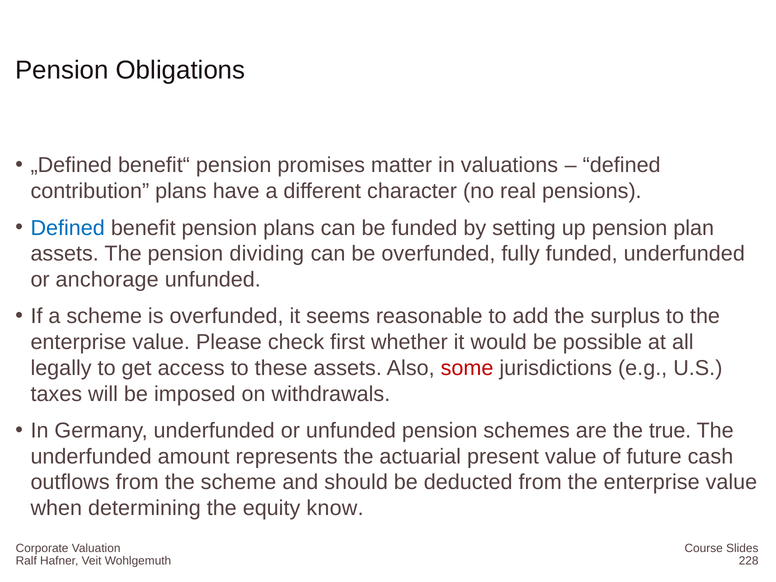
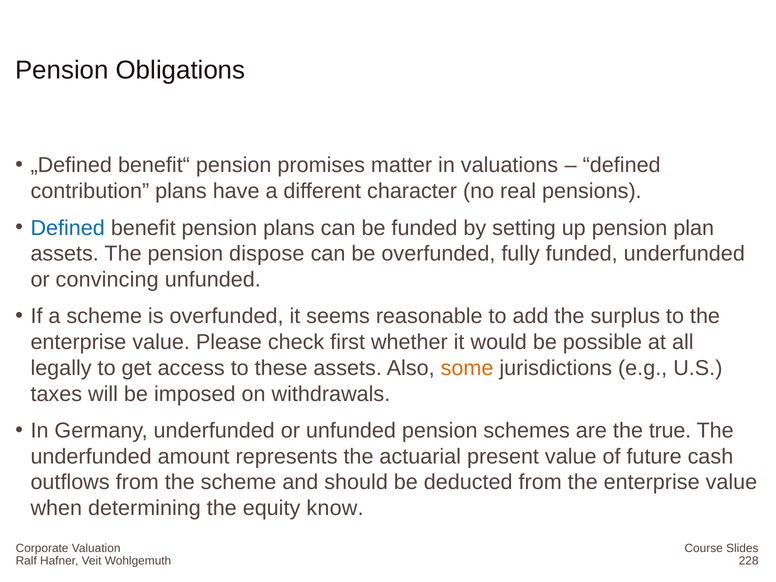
dividing: dividing -> dispose
anchorage: anchorage -> convincing
some colour: red -> orange
